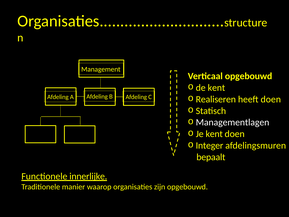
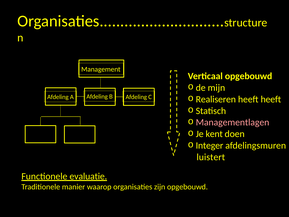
de kent: kent -> mijn
heeft doen: doen -> heeft
Managementlagen colour: white -> pink
bepaalt: bepaalt -> luistert
innerlijke: innerlijke -> evaluatie
